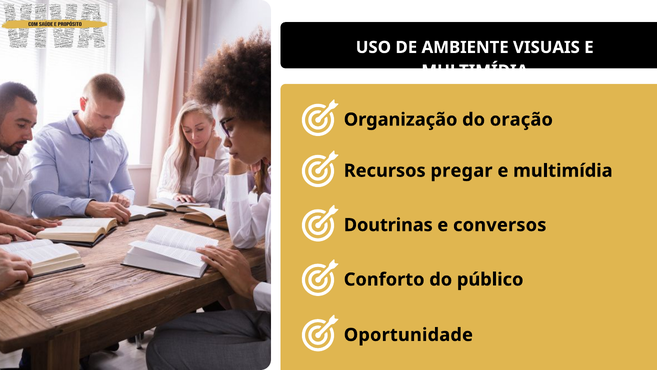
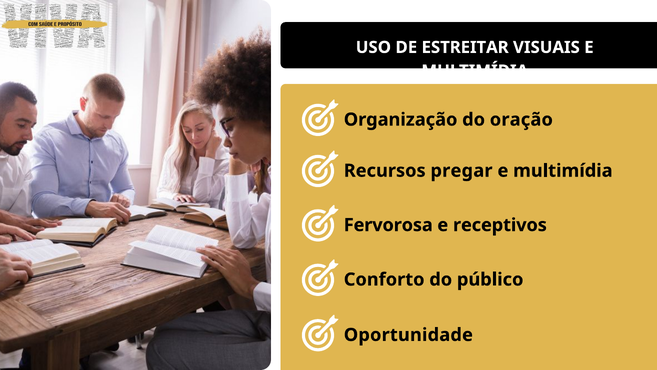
AMBIENTE: AMBIENTE -> ESTREITAR
Doutrinas: Doutrinas -> Fervorosa
conversos: conversos -> receptivos
